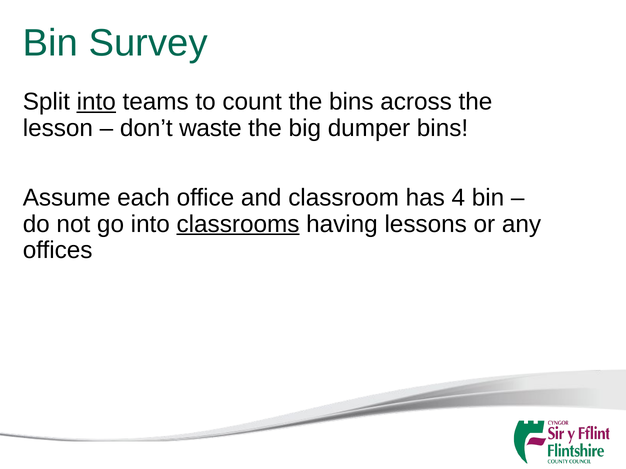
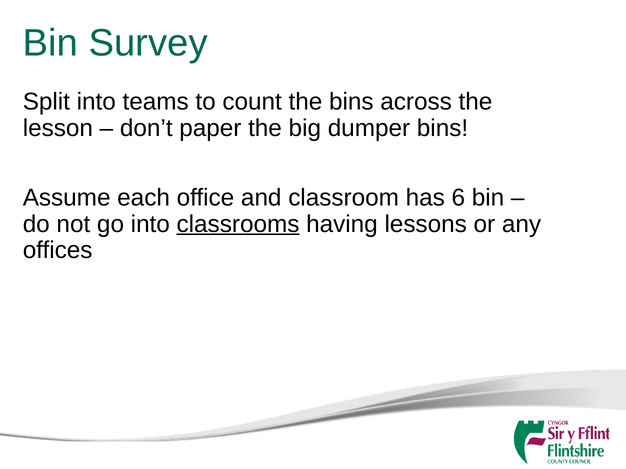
into at (96, 102) underline: present -> none
waste: waste -> paper
4: 4 -> 6
